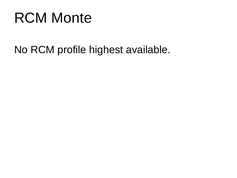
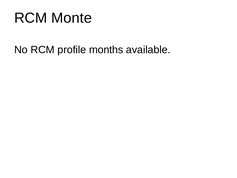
highest: highest -> months
